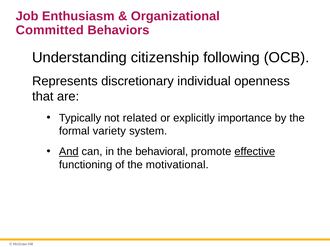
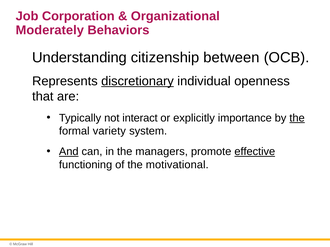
Enthusiasm: Enthusiasm -> Corporation
Committed: Committed -> Moderately
following: following -> between
discretionary underline: none -> present
related: related -> interact
the at (297, 118) underline: none -> present
behavioral: behavioral -> managers
